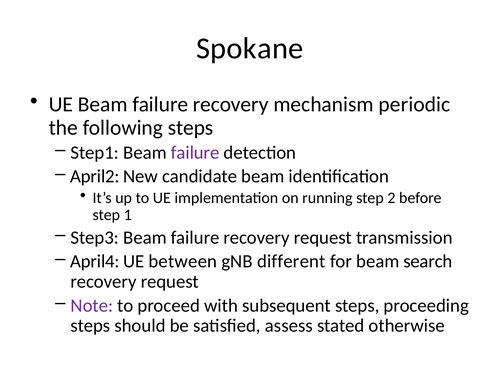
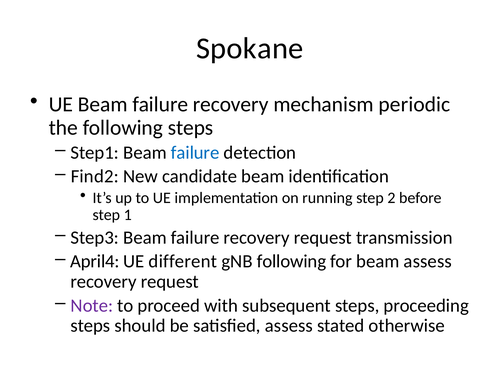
failure at (195, 153) colour: purple -> blue
April2: April2 -> Find2
between: between -> different
gNB different: different -> following
beam search: search -> assess
